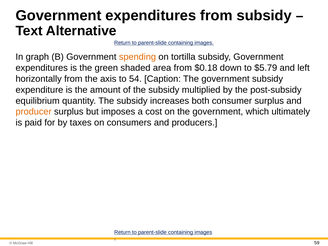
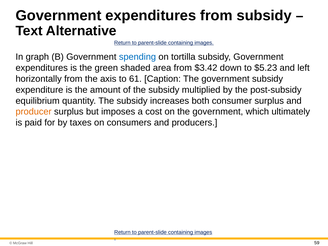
spending colour: orange -> blue
$0.18: $0.18 -> $3.42
$5.79: $5.79 -> $5.23
54: 54 -> 61
